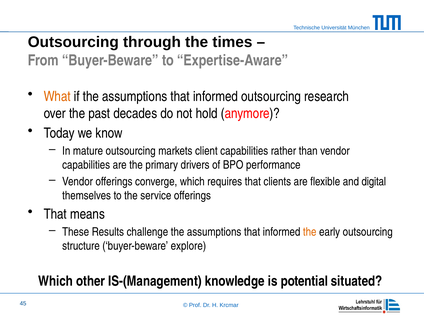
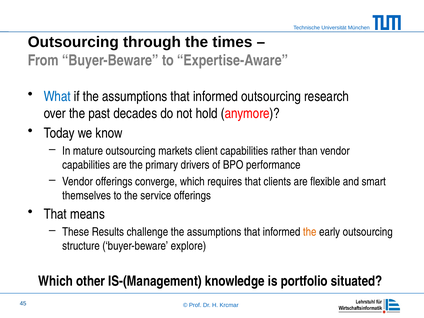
What colour: orange -> blue
digital: digital -> smart
potential: potential -> portfolio
